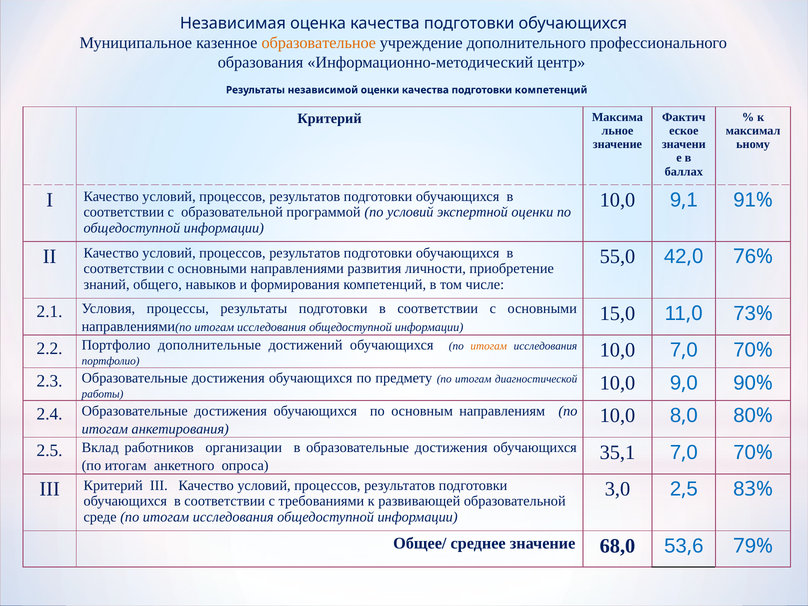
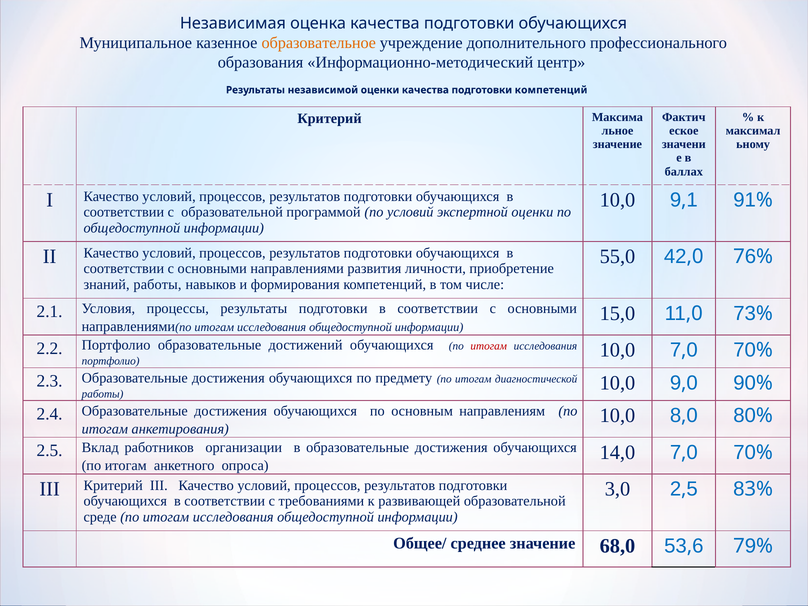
знаний общего: общего -> работы
Портфолио дополнительные: дополнительные -> образовательные
итогам at (489, 346) colour: orange -> red
35,1: 35,1 -> 14,0
